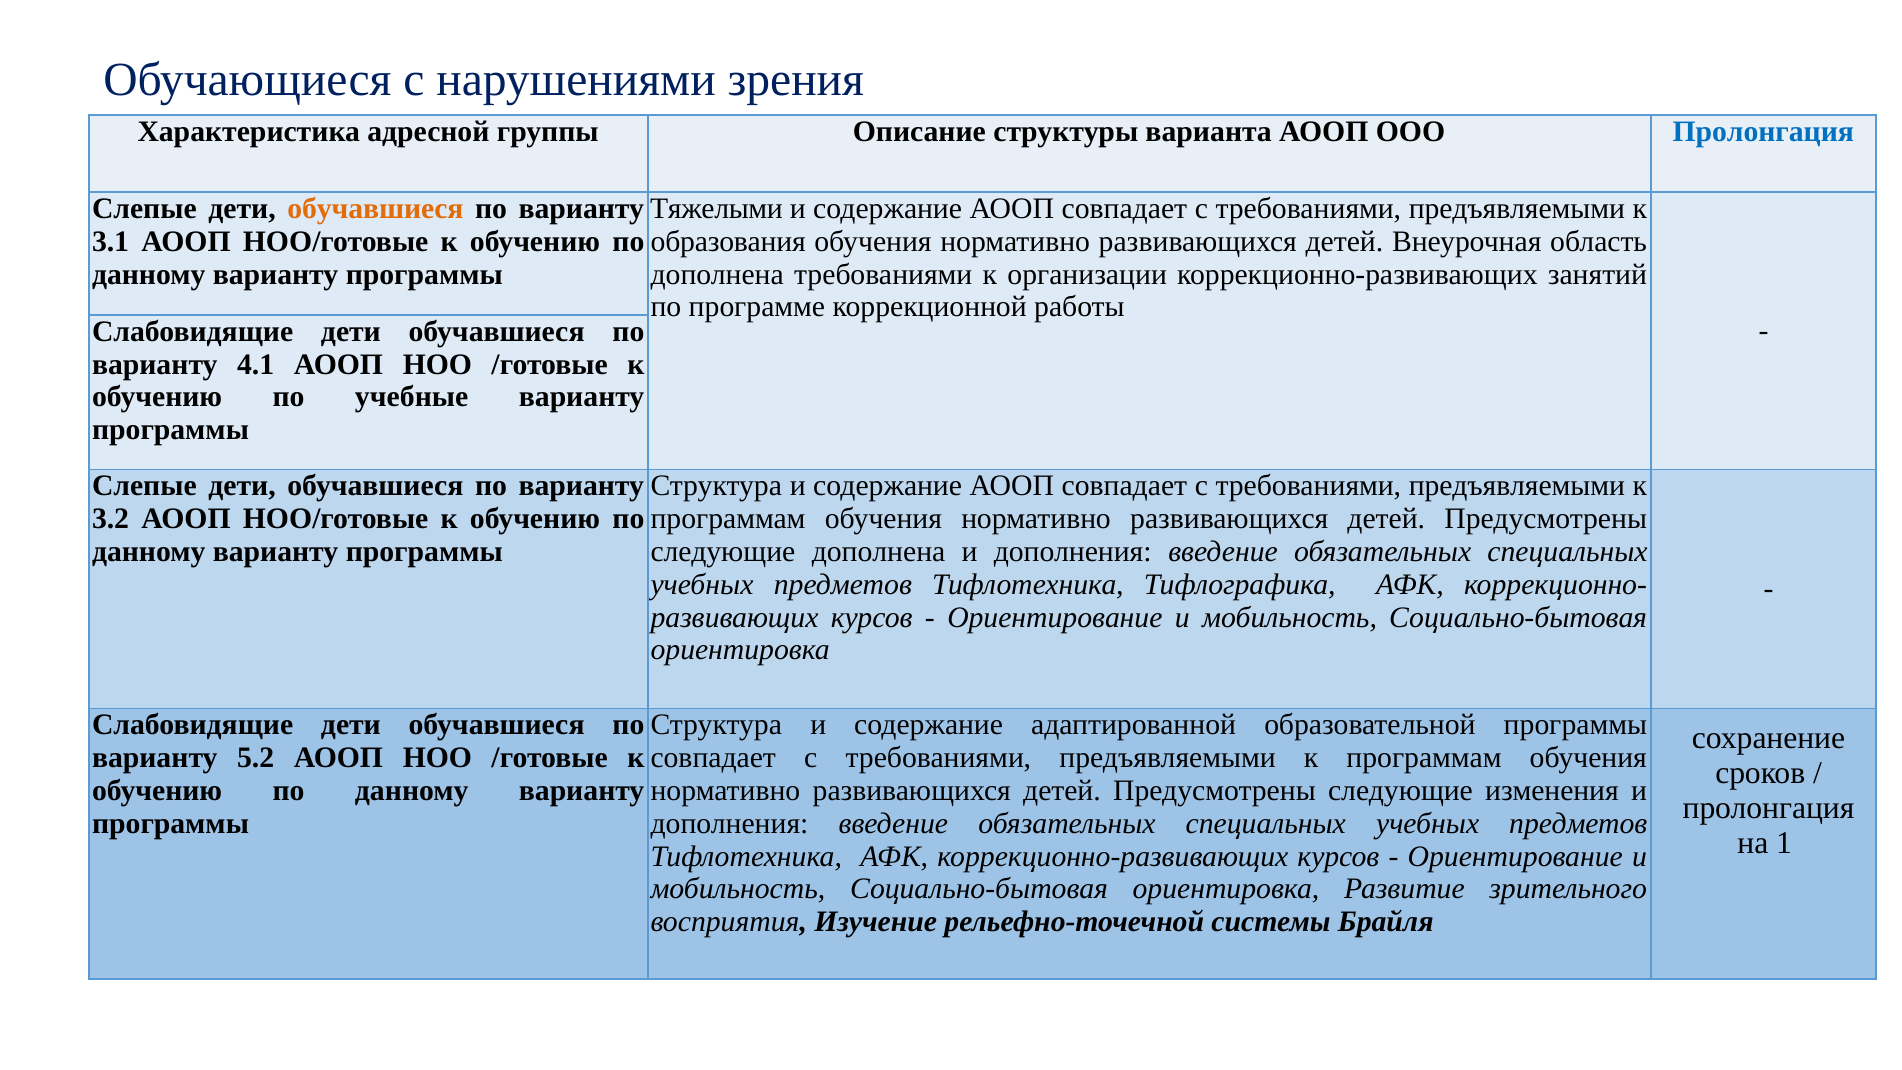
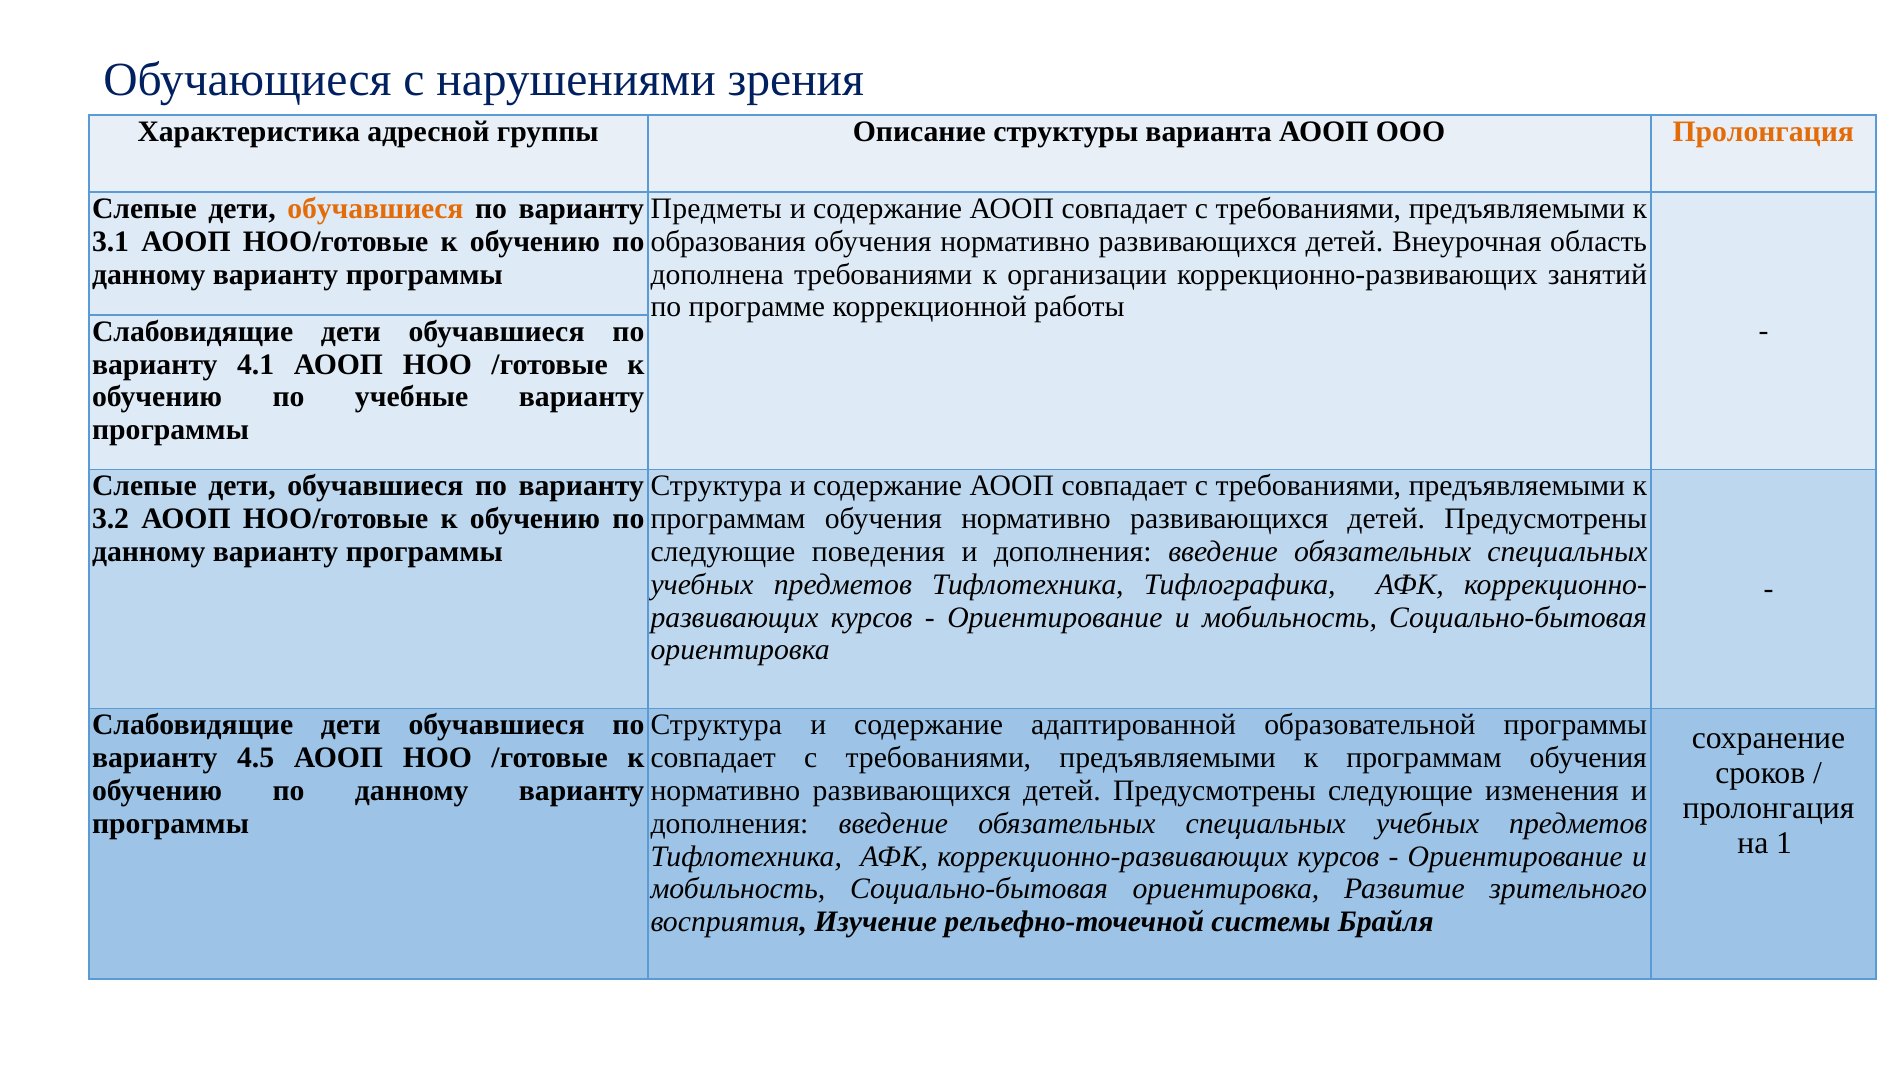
Пролонгация at (1763, 131) colour: blue -> orange
Тяжелыми: Тяжелыми -> Предметы
следующие дополнена: дополнена -> поведения
5.2: 5.2 -> 4.5
